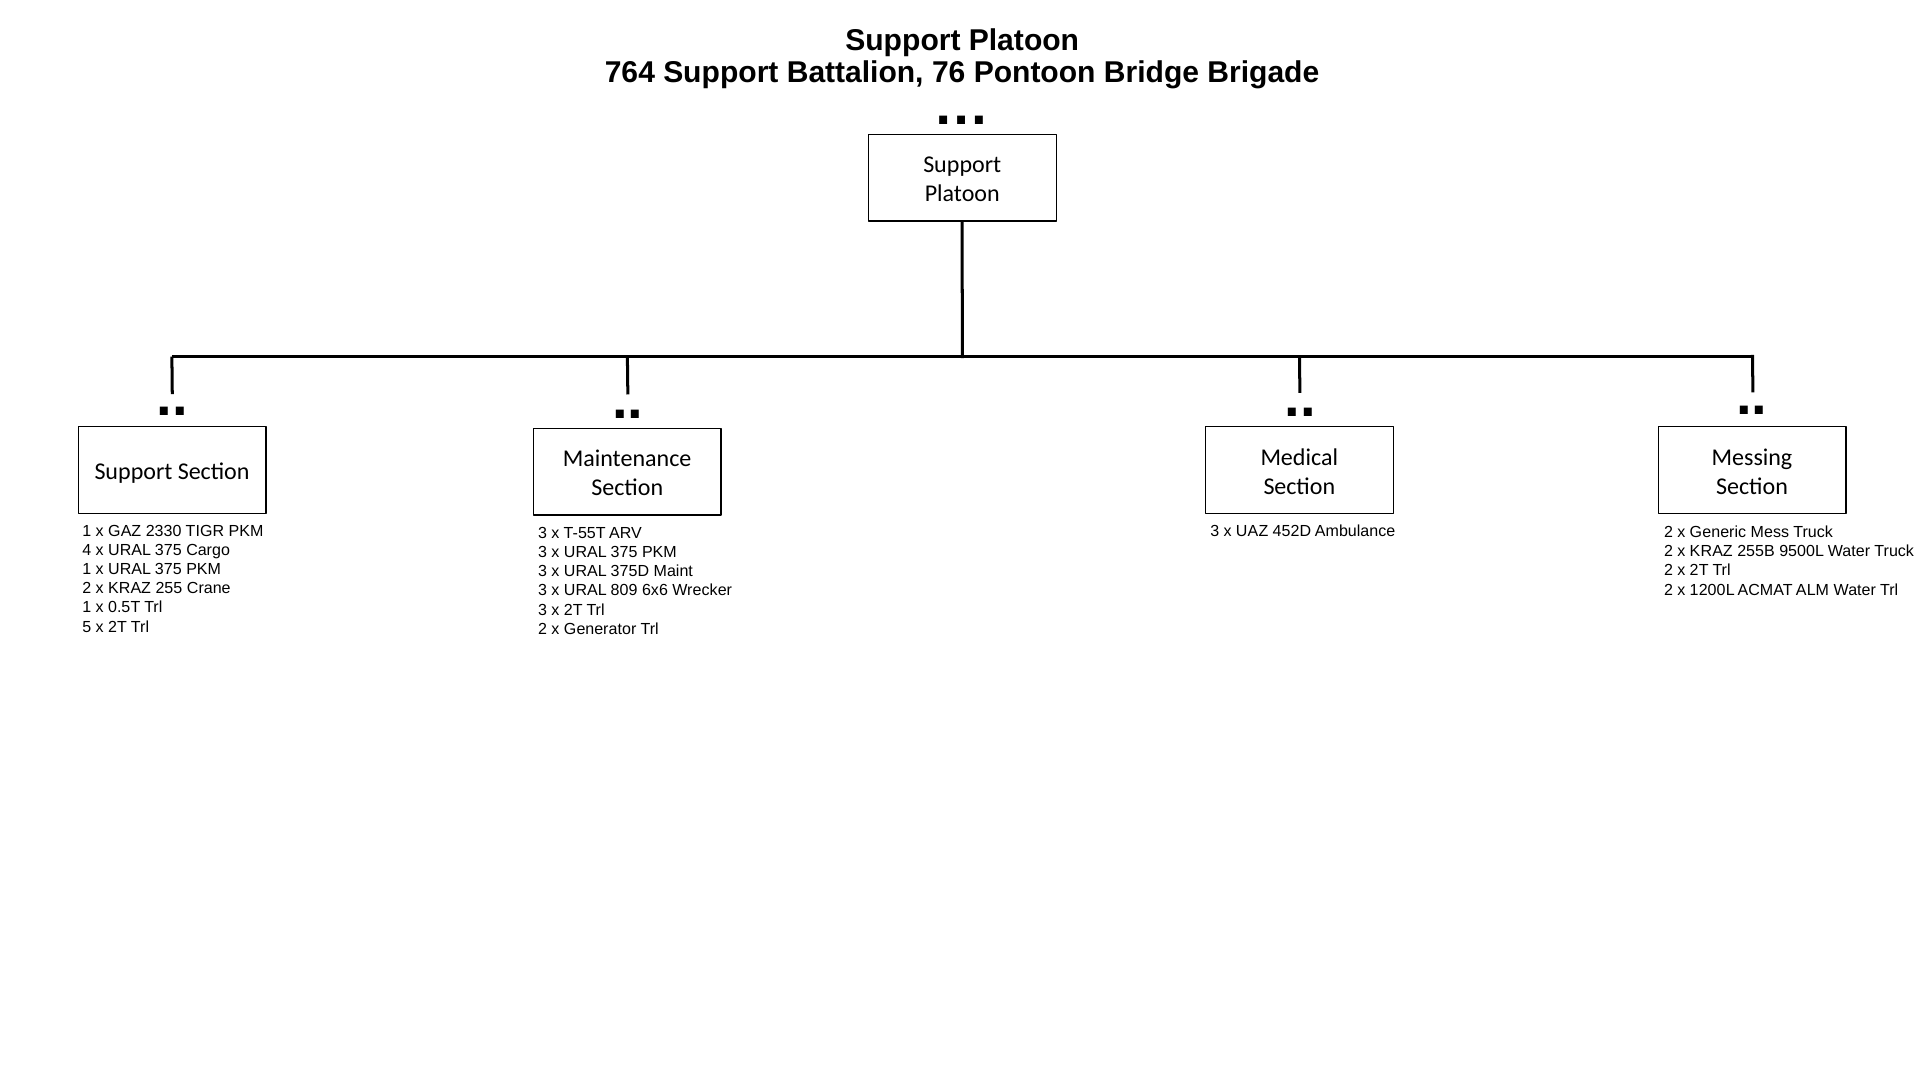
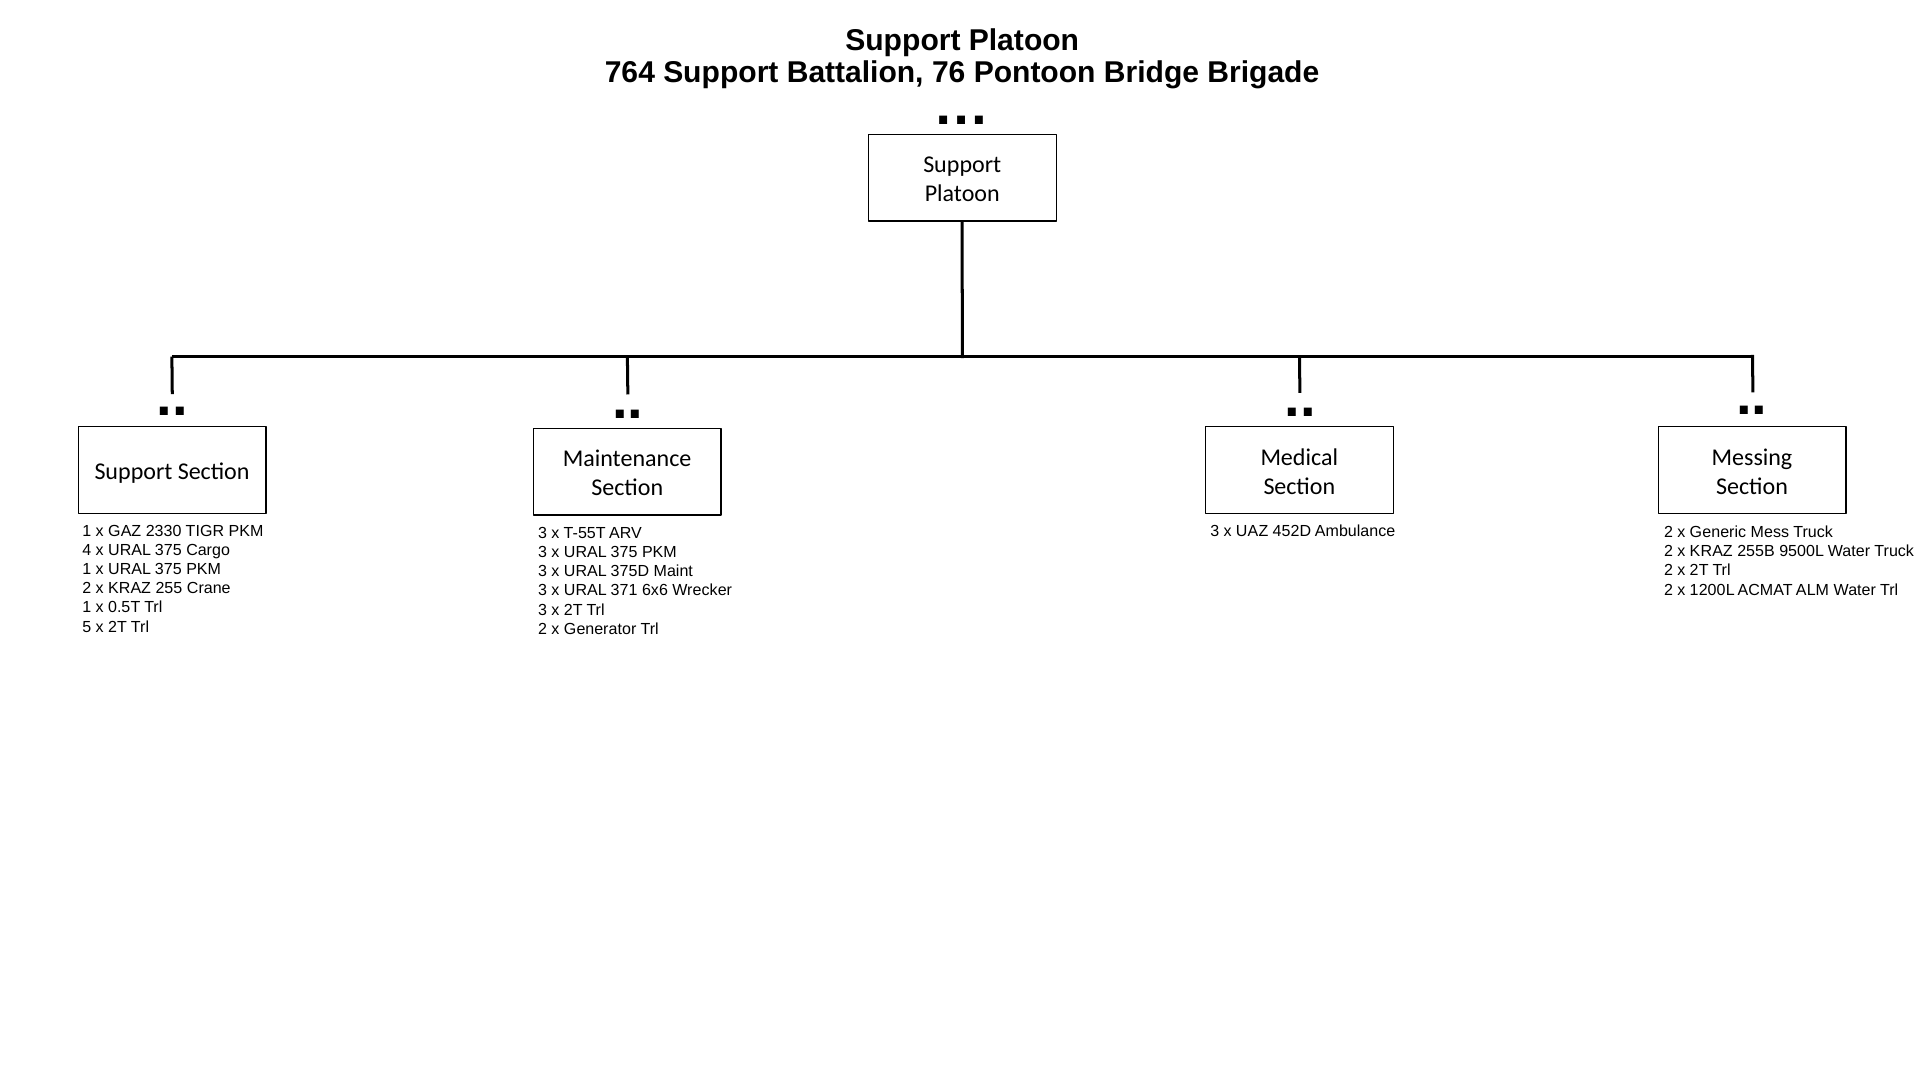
809: 809 -> 371
